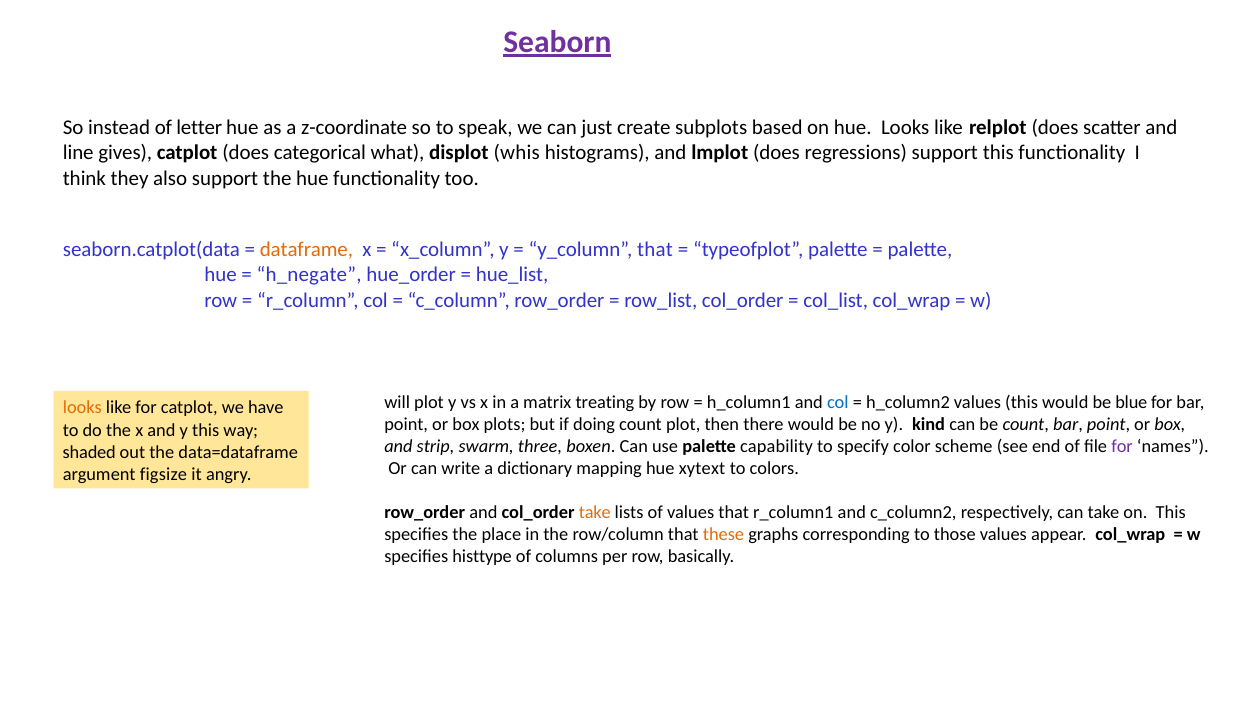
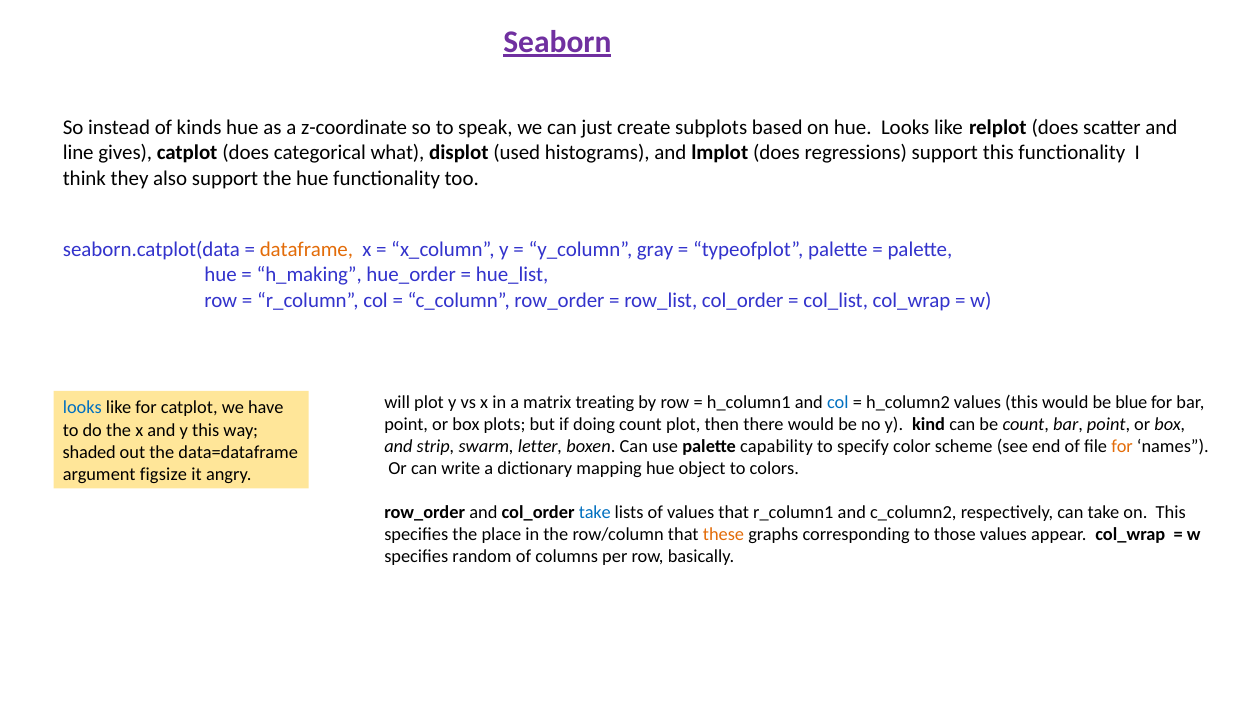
letter: letter -> kinds
whis: whis -> used
y_column that: that -> gray
h_negate: h_negate -> h_making
looks at (82, 408) colour: orange -> blue
three: three -> letter
for at (1122, 446) colour: purple -> orange
xytext: xytext -> object
take at (595, 513) colour: orange -> blue
histtype: histtype -> random
